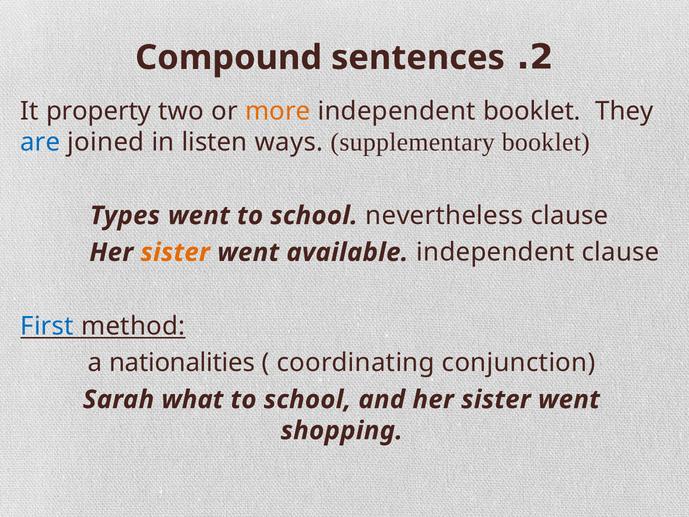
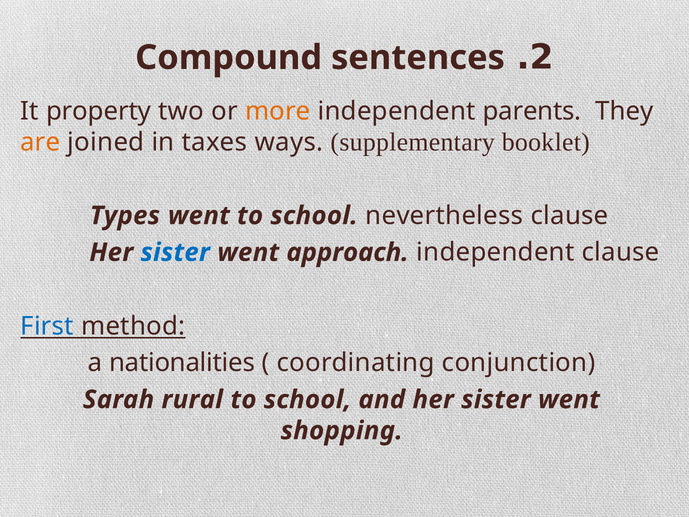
independent booklet: booklet -> parents
are colour: blue -> orange
listen: listen -> taxes
sister at (175, 252) colour: orange -> blue
available: available -> approach
what: what -> rural
